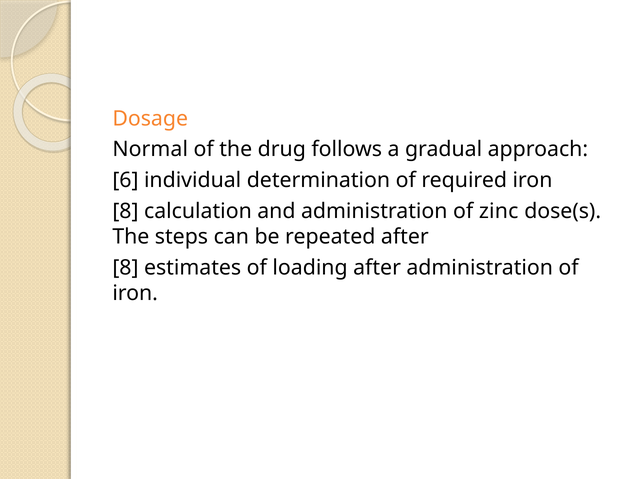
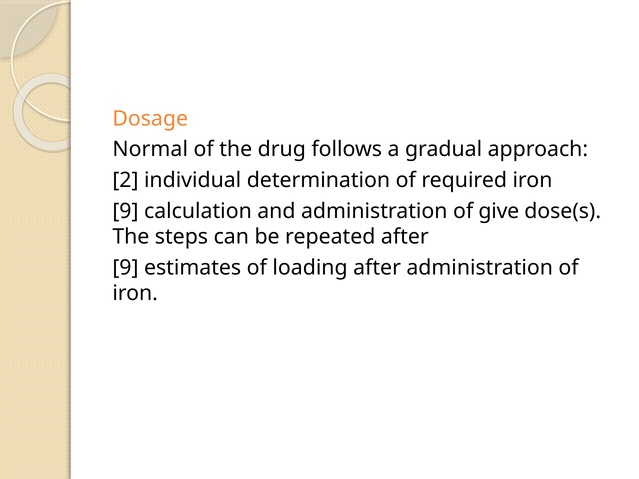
6: 6 -> 2
8 at (125, 211): 8 -> 9
zinc: zinc -> give
8 at (125, 268): 8 -> 9
